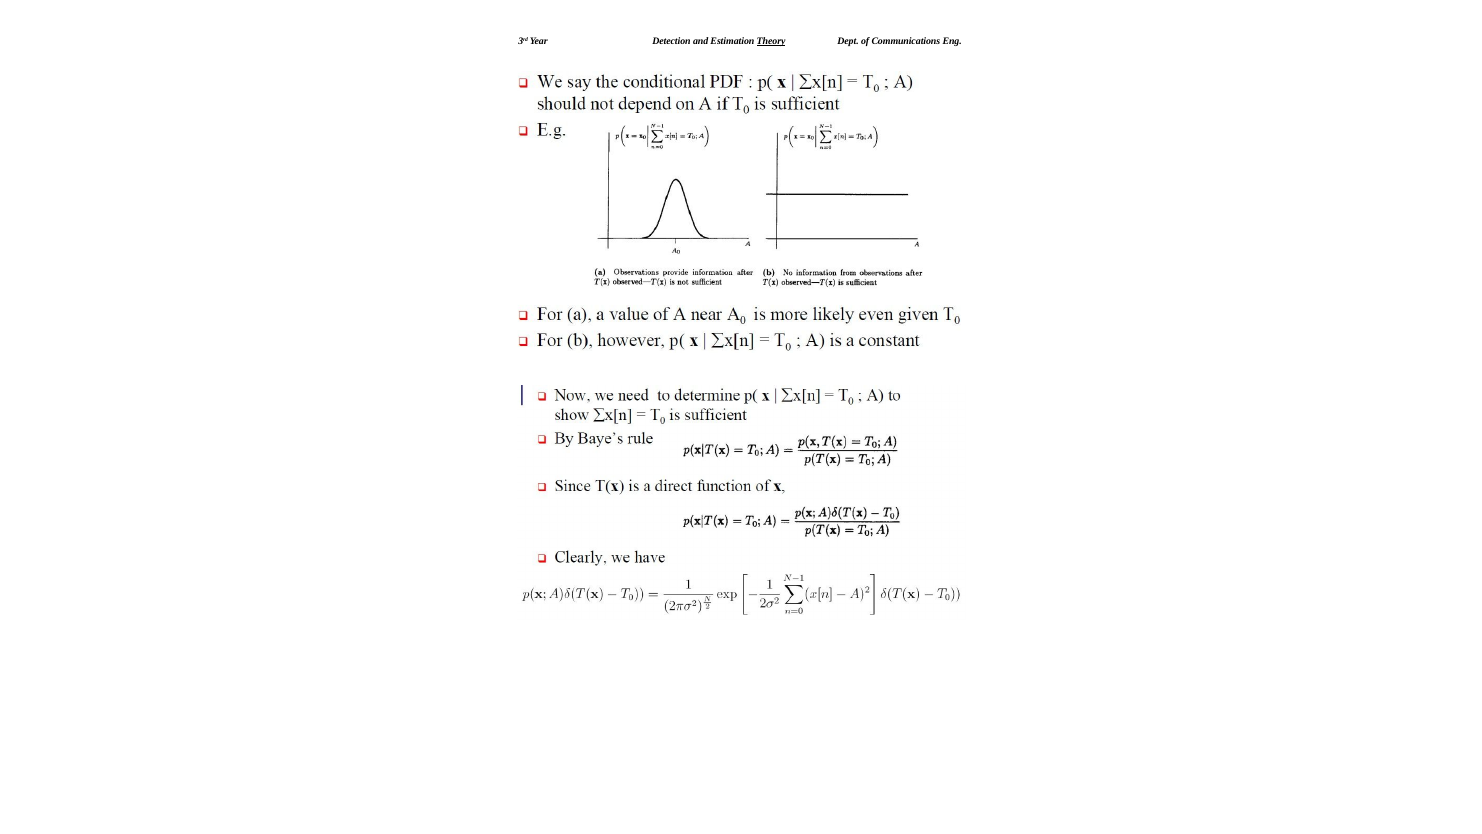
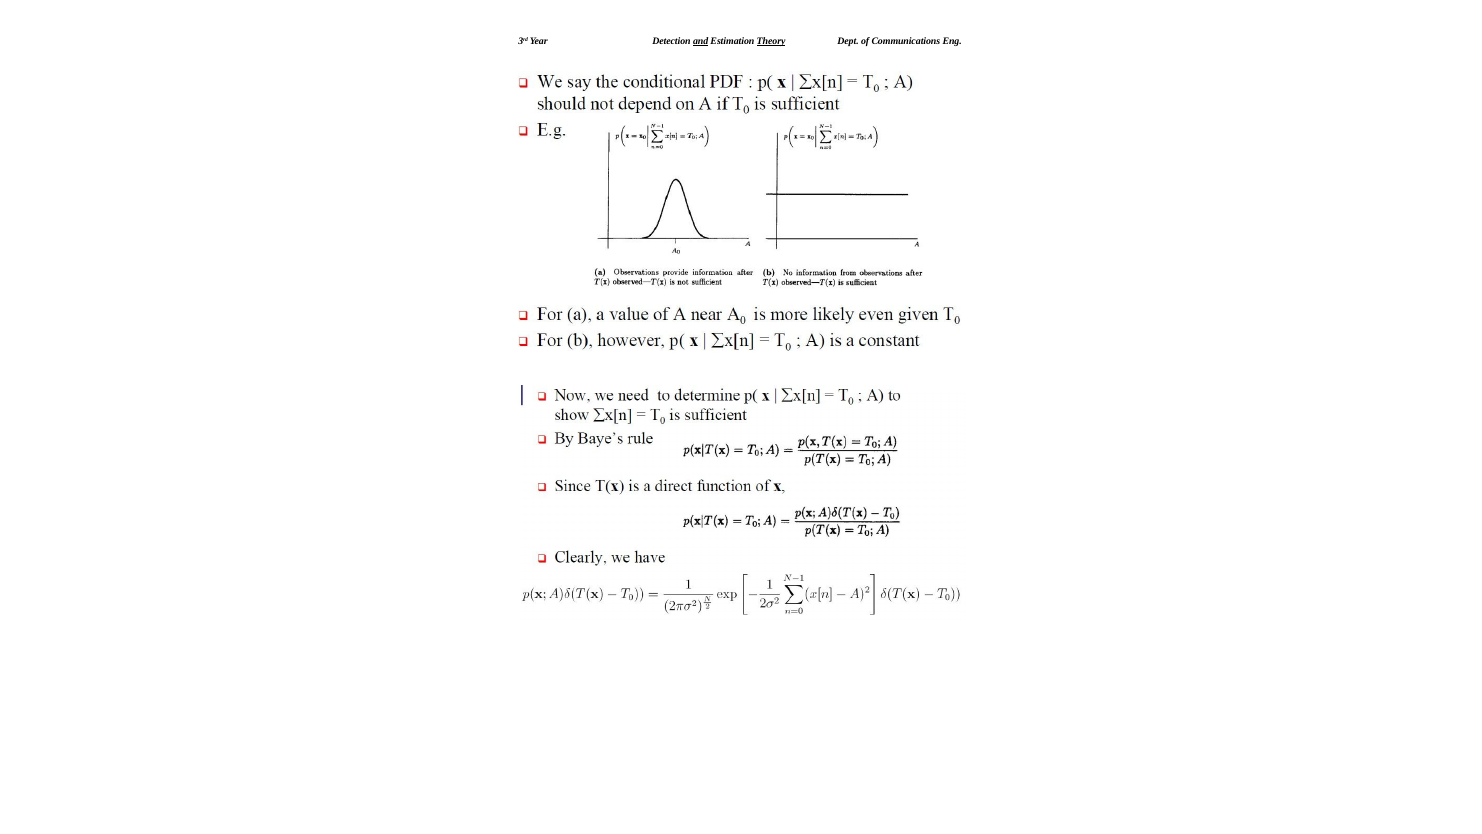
and underline: none -> present
